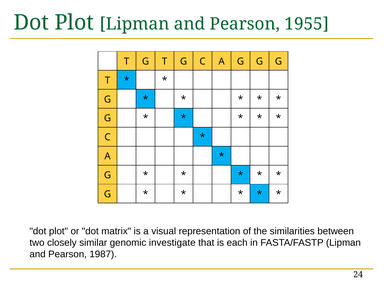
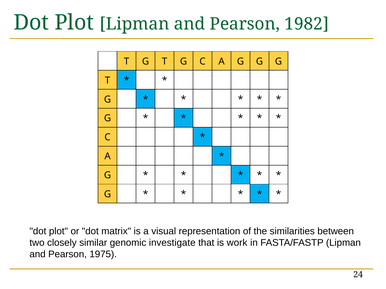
1955: 1955 -> 1982
each: each -> work
1987: 1987 -> 1975
